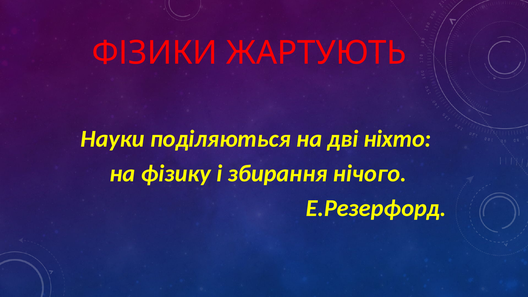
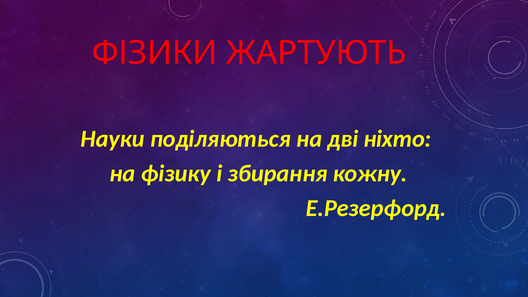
нічого: нічого -> кожну
